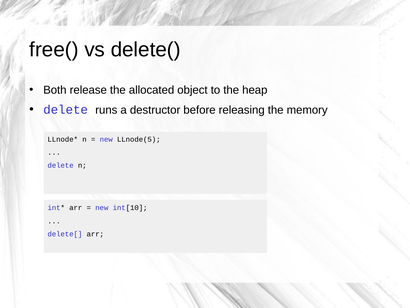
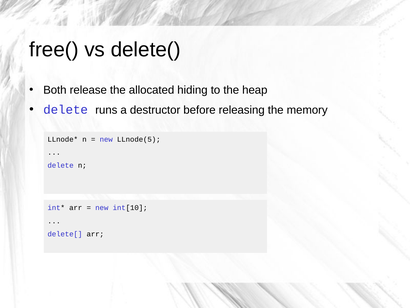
object: object -> hiding
